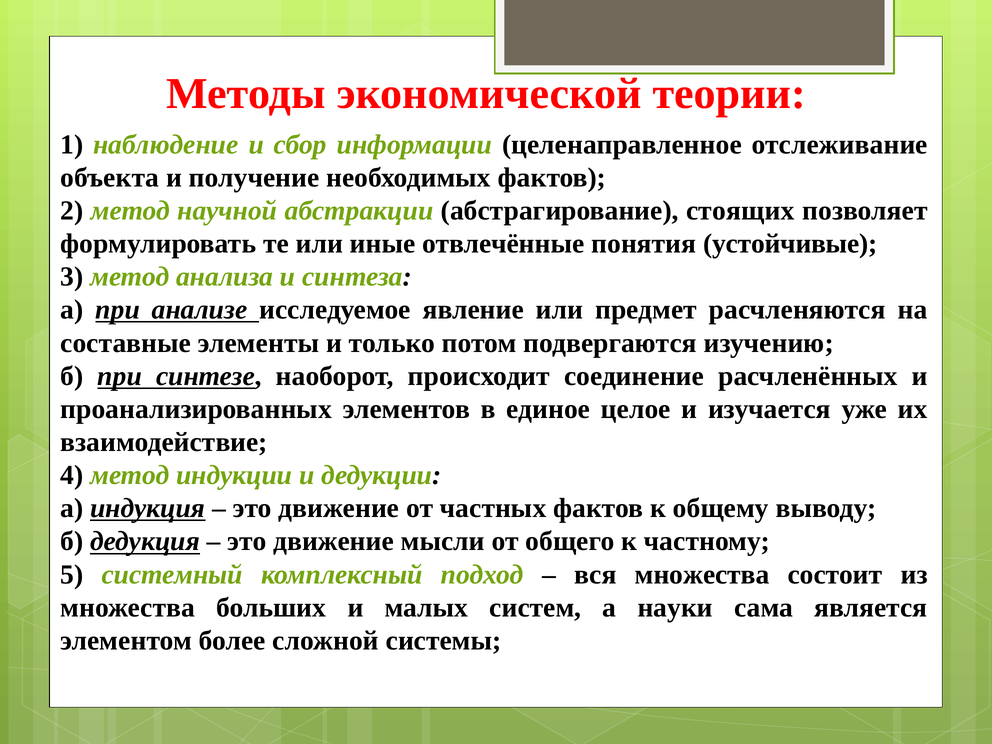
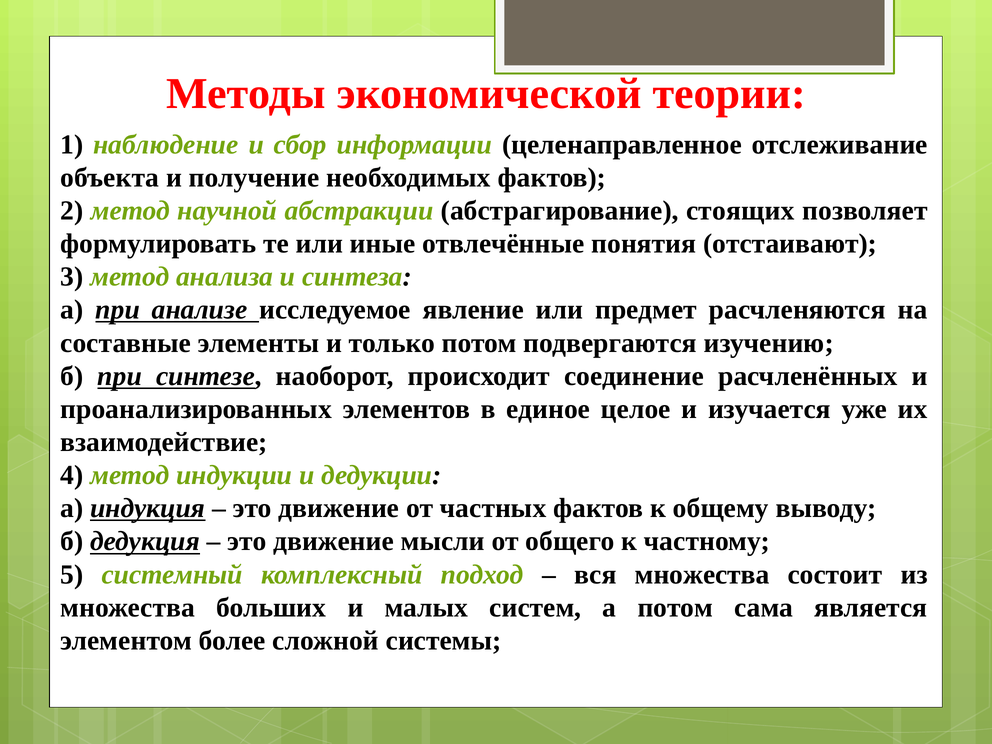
устойчивые: устойчивые -> отстаивают
а науки: науки -> потом
